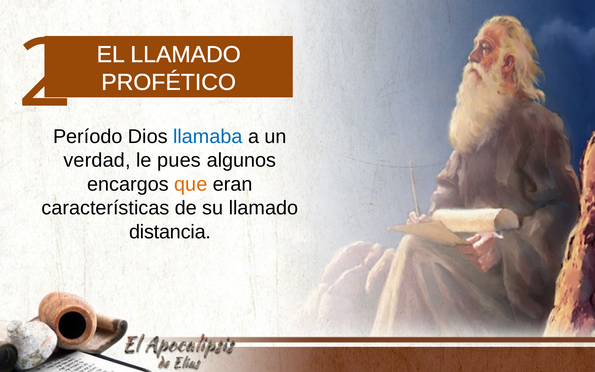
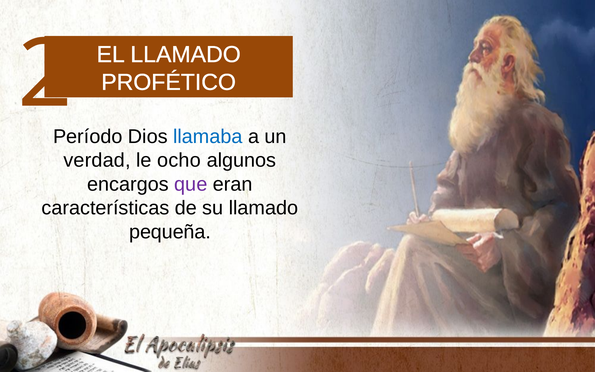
pues: pues -> ocho
que colour: orange -> purple
distancia: distancia -> pequeña
